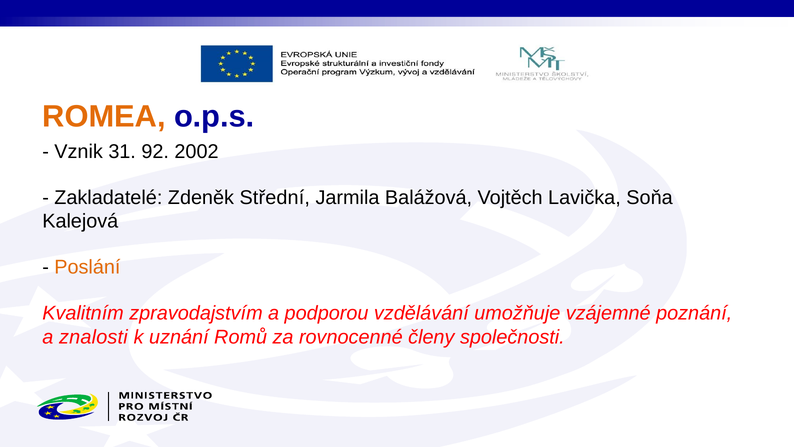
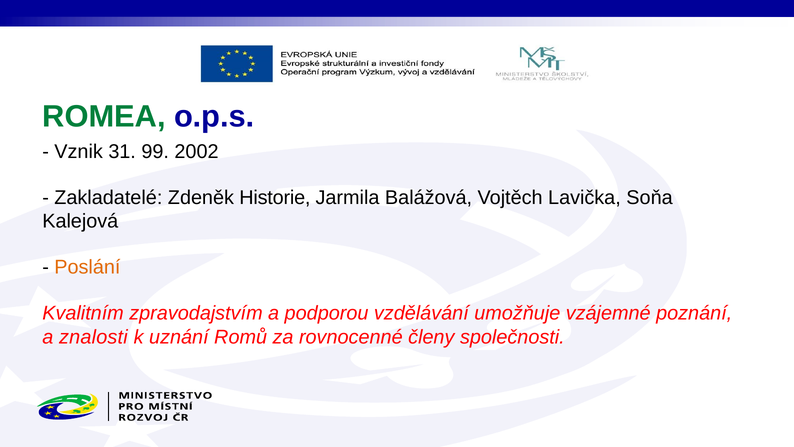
ROMEA colour: orange -> green
92: 92 -> 99
Střední: Střední -> Historie
